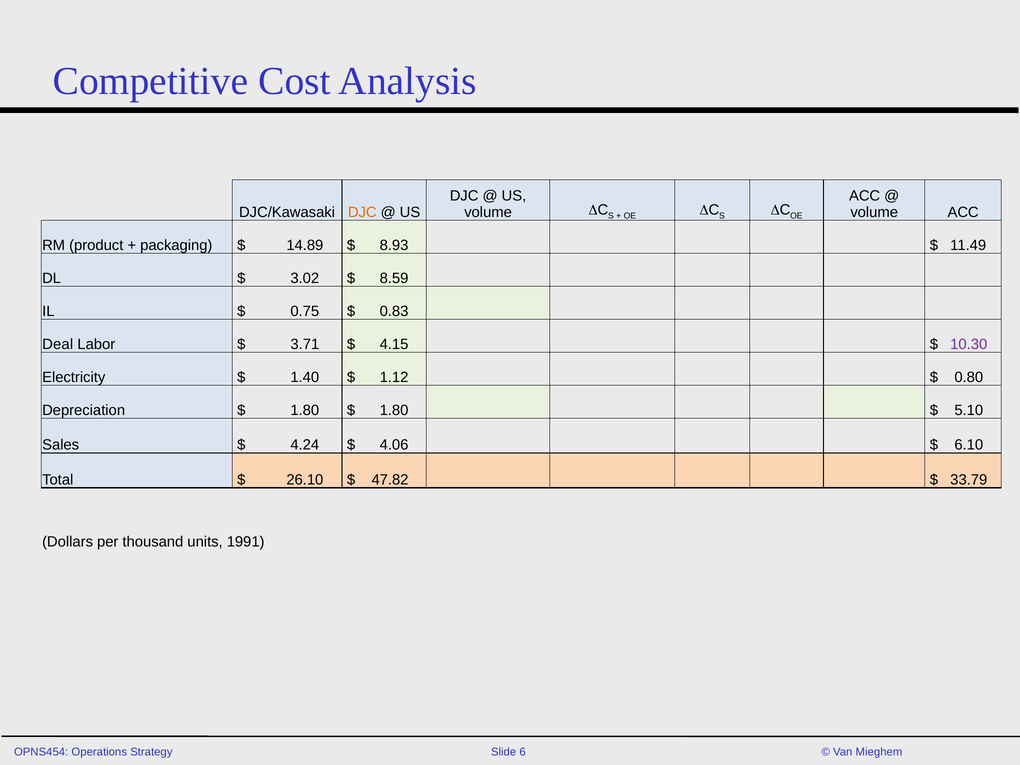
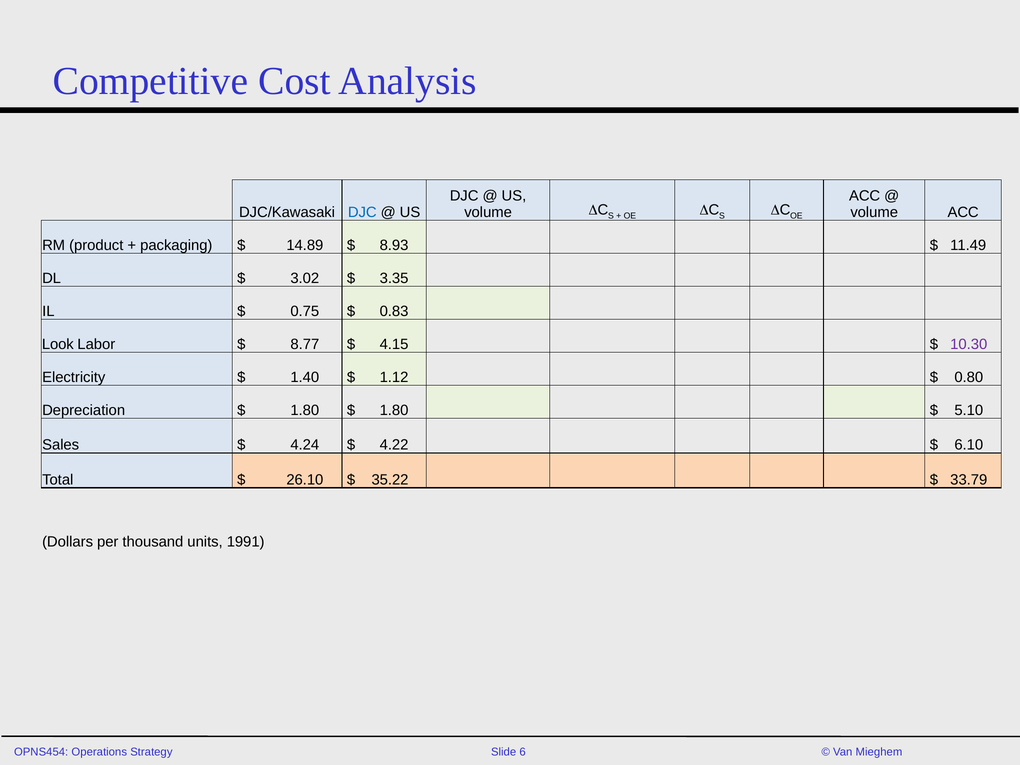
DJC at (362, 212) colour: orange -> blue
8.59: 8.59 -> 3.35
Deal: Deal -> Look
3.71: 3.71 -> 8.77
4.06: 4.06 -> 4.22
47.82: 47.82 -> 35.22
